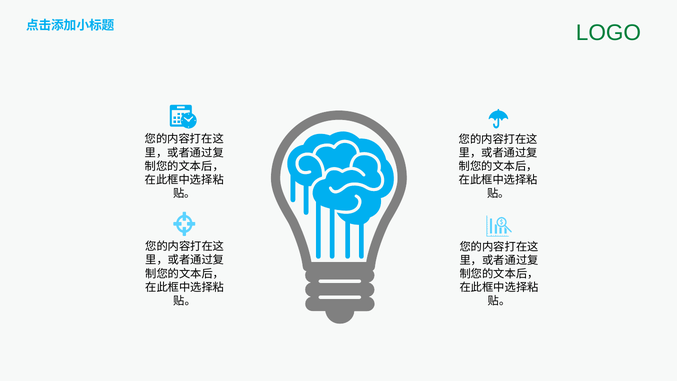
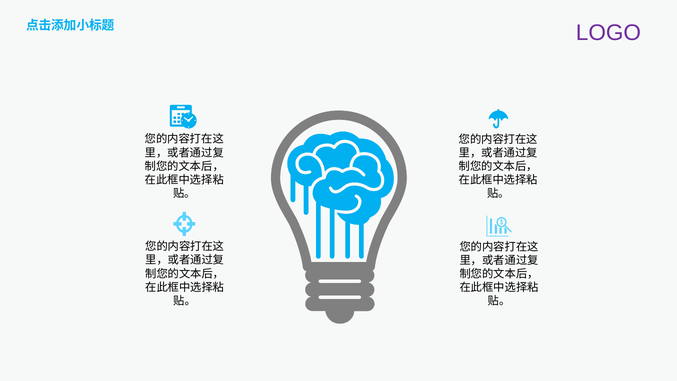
LOGO colour: green -> purple
